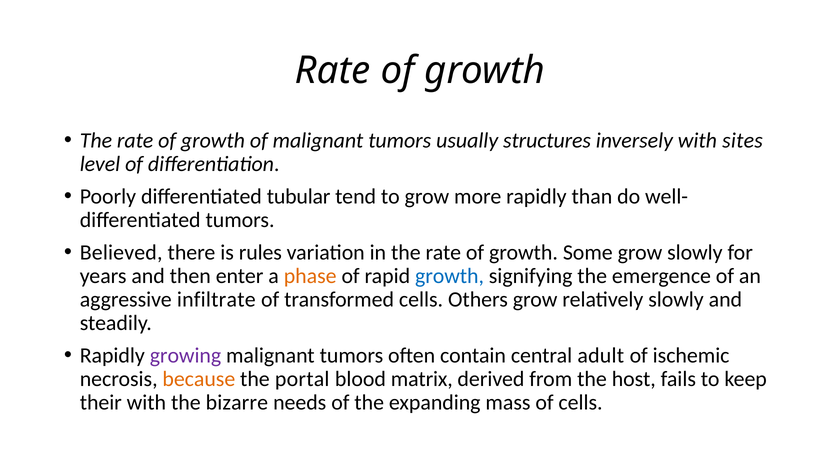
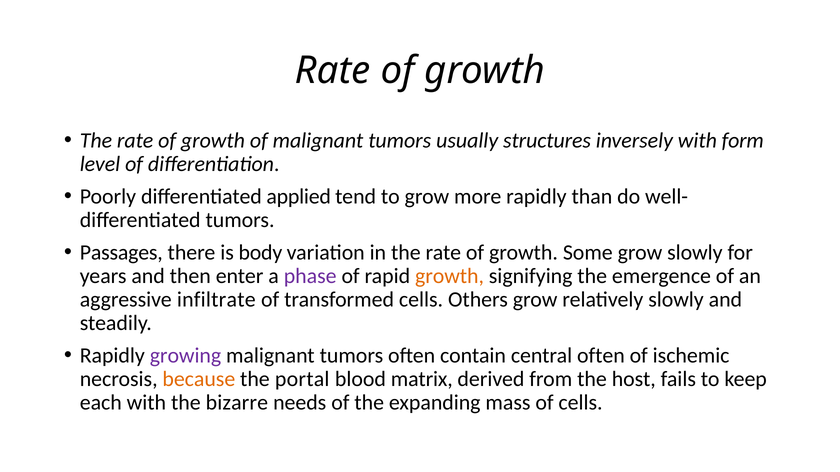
sites: sites -> form
tubular: tubular -> applied
Believed: Believed -> Passages
rules: rules -> body
phase colour: orange -> purple
growth at (450, 276) colour: blue -> orange
central adult: adult -> often
their: their -> each
